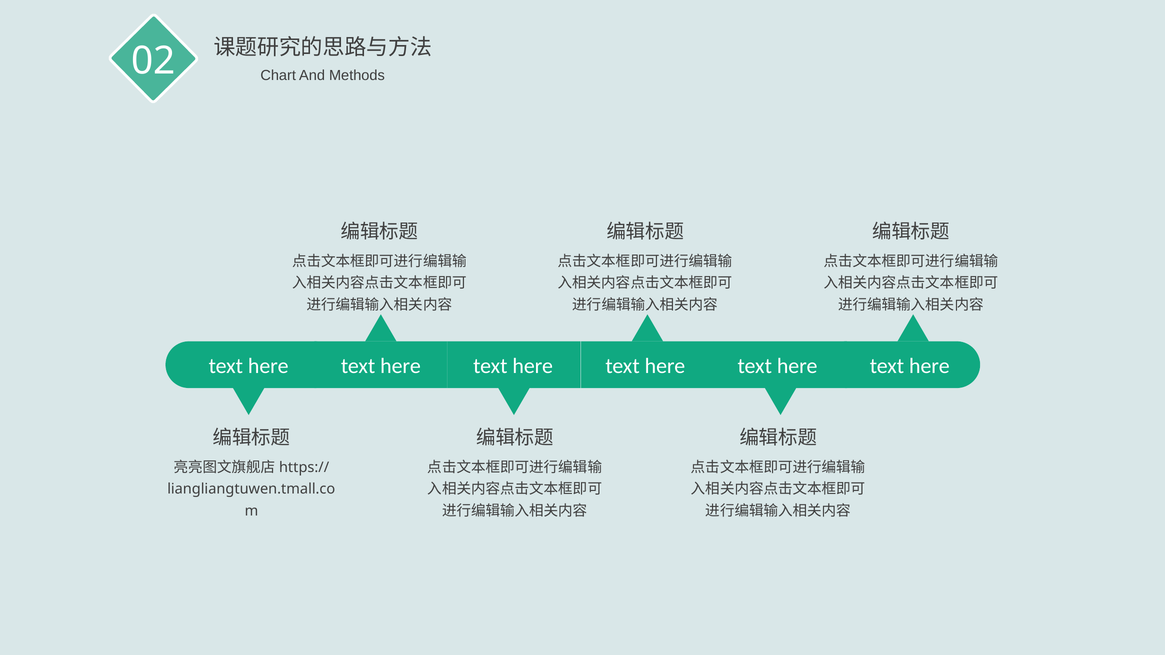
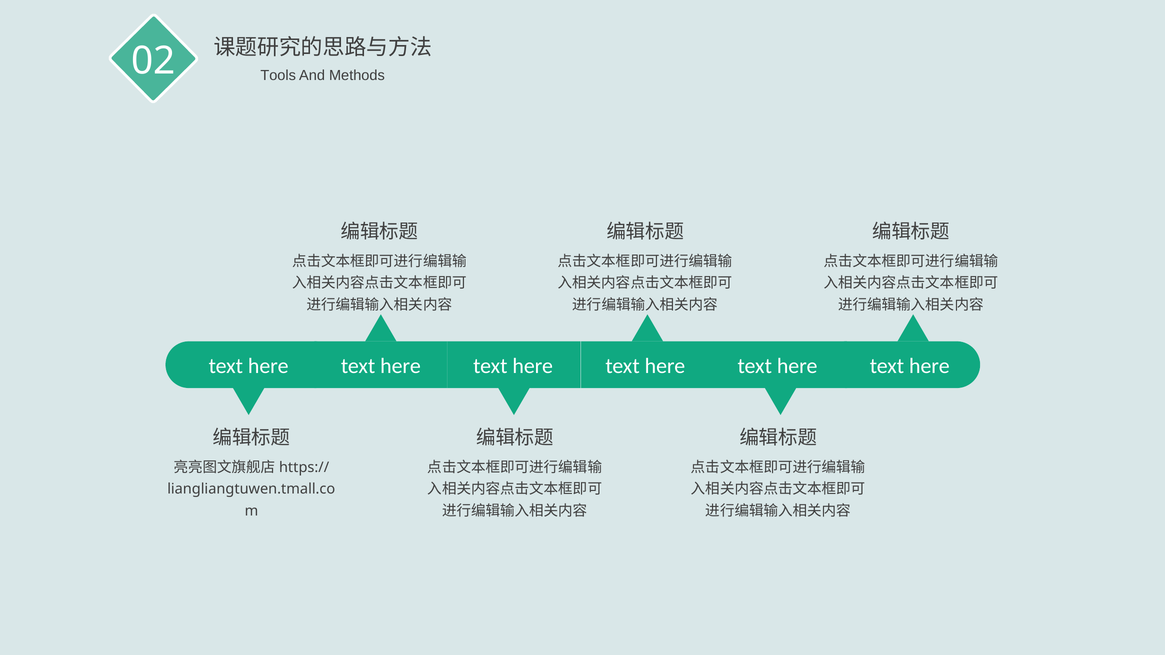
Chart: Chart -> Tools
